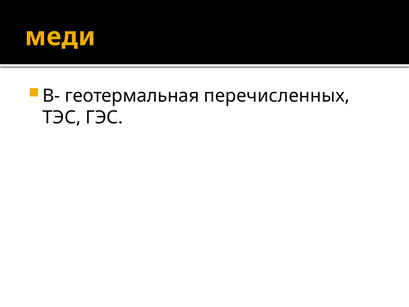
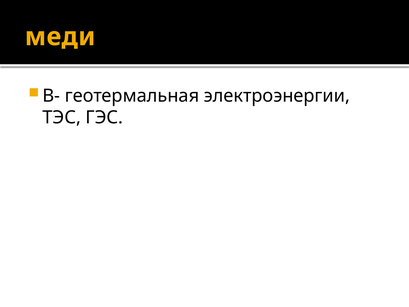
перечисленных: перечисленных -> электроэнергии
